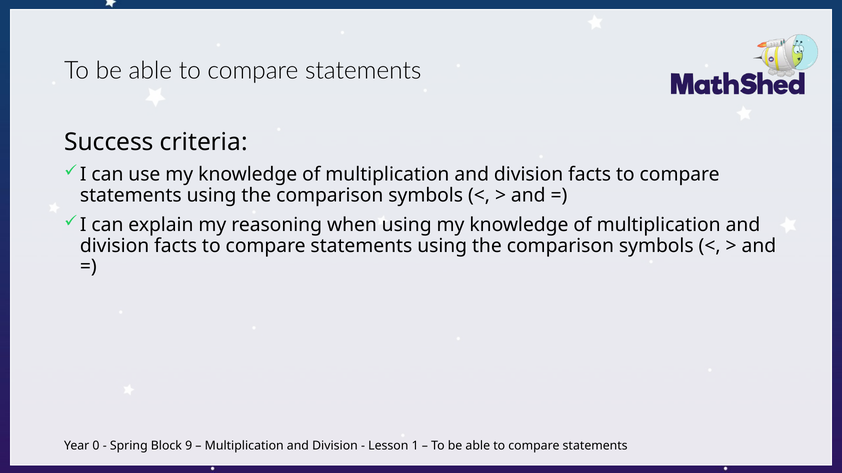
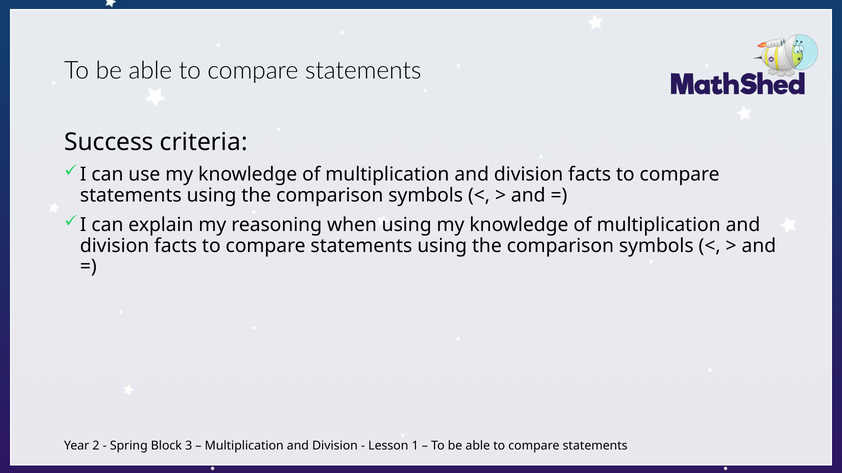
0: 0 -> 2
9: 9 -> 3
